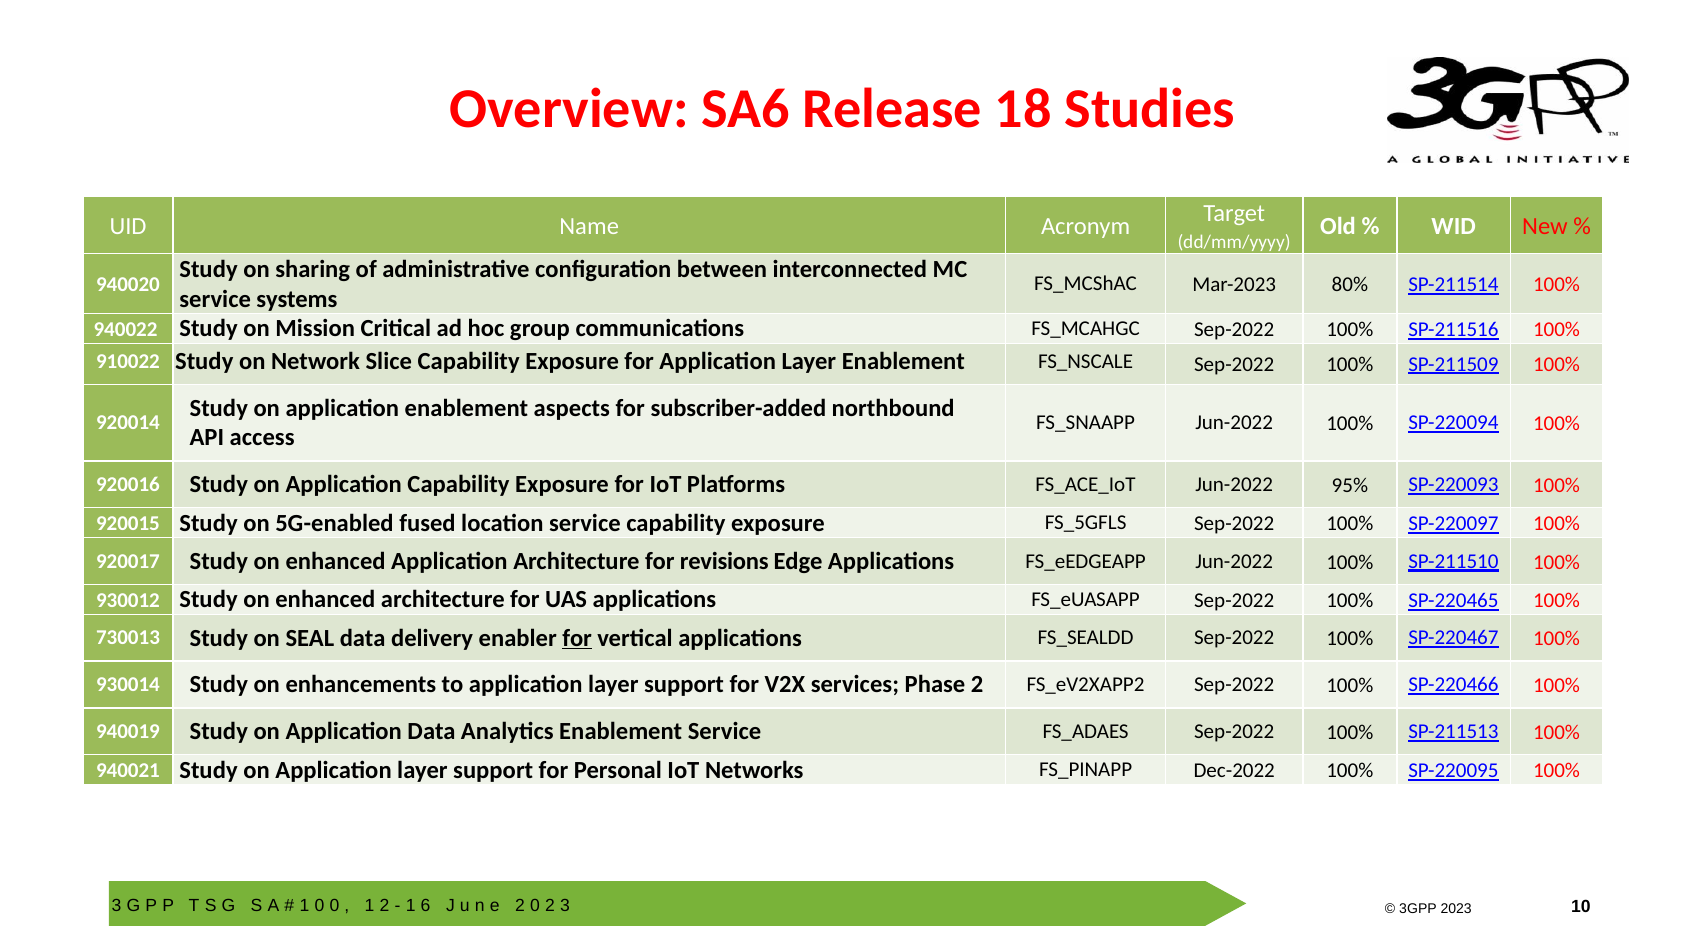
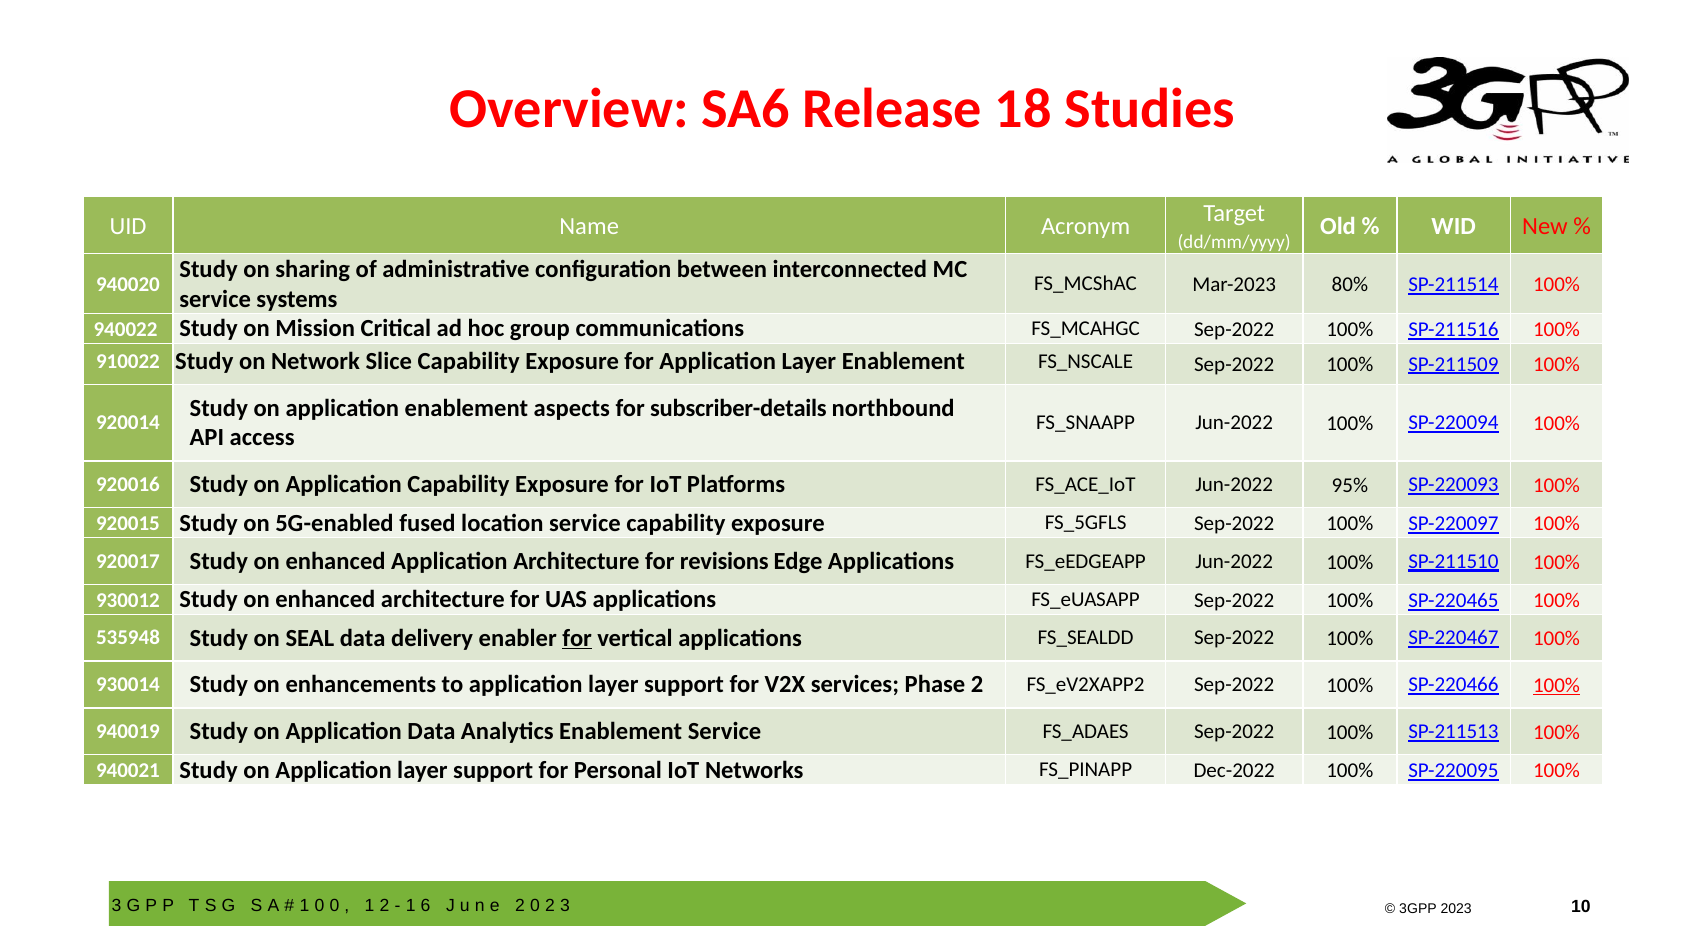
subscriber-added: subscriber-added -> subscriber-details
730013: 730013 -> 535948
100% at (1557, 686) underline: none -> present
